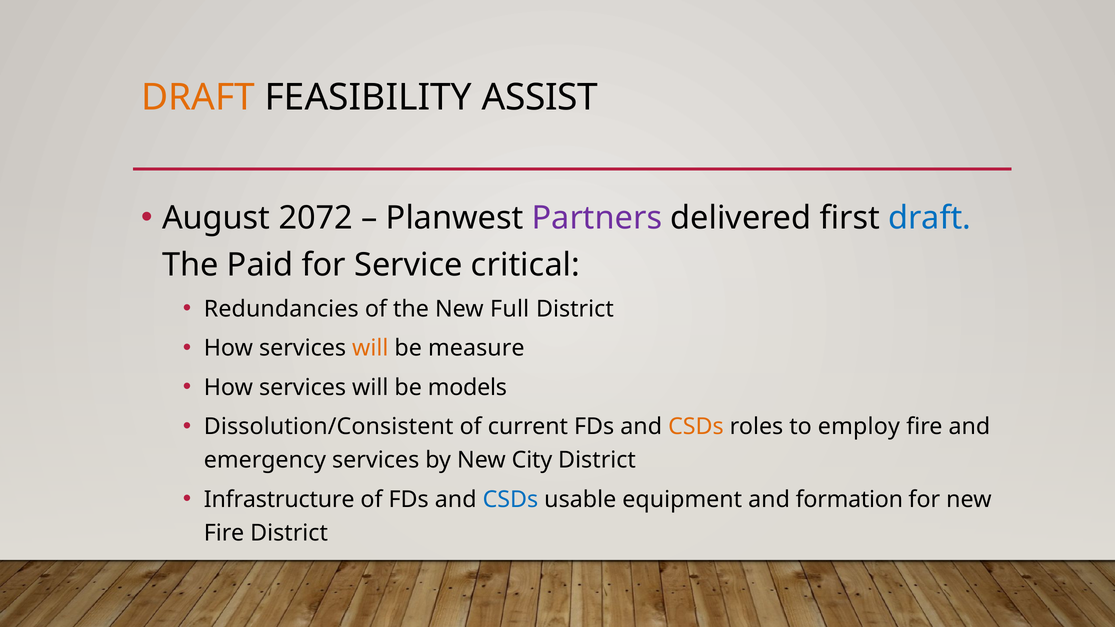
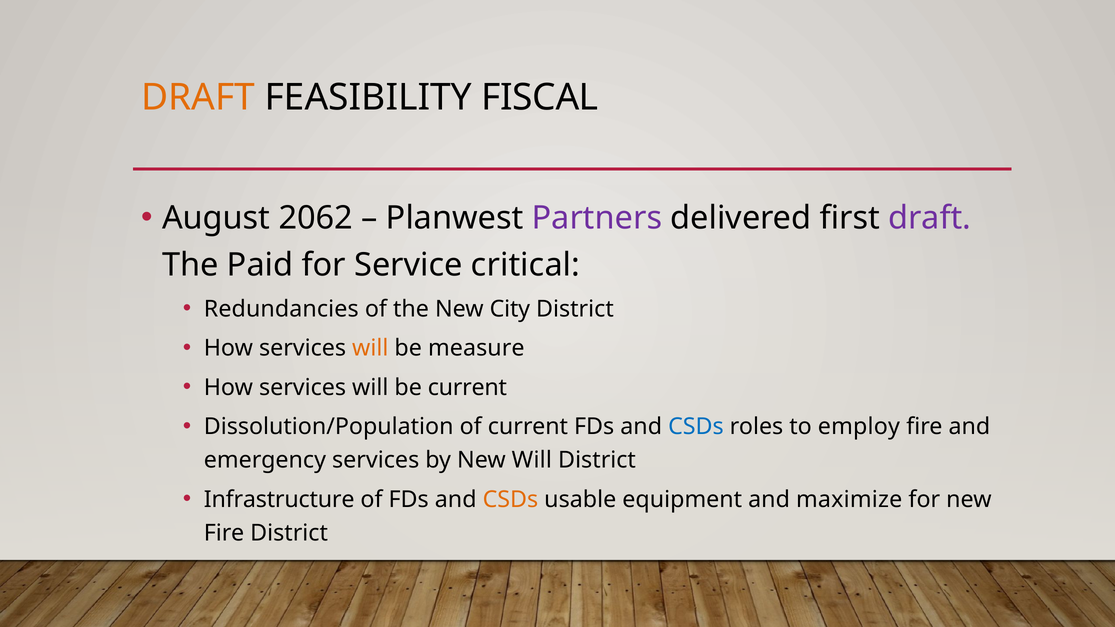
ASSIST: ASSIST -> FISCAL
2072: 2072 -> 2062
draft at (930, 218) colour: blue -> purple
Full: Full -> City
be models: models -> current
Dissolution/Consistent: Dissolution/Consistent -> Dissolution/Population
CSDs at (696, 427) colour: orange -> blue
New City: City -> Will
CSDs at (510, 500) colour: blue -> orange
formation: formation -> maximize
